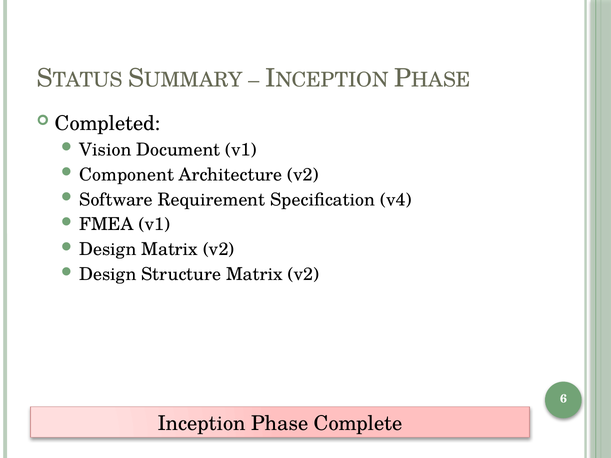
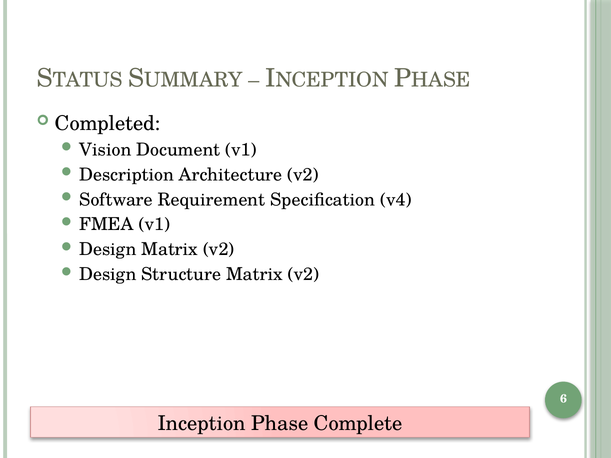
Component: Component -> Description
